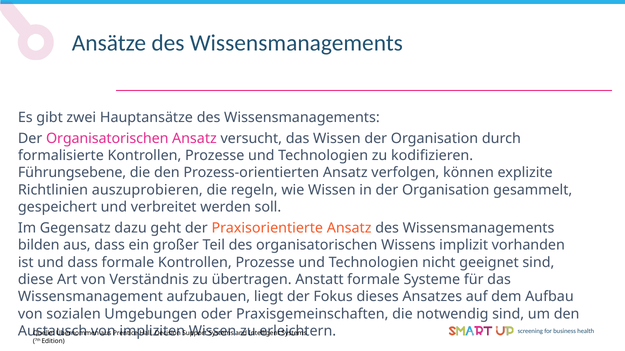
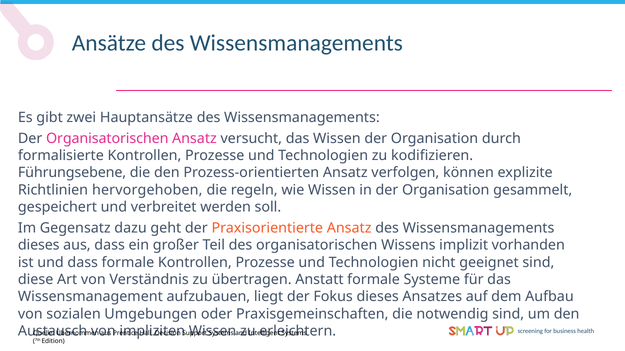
auszuprobieren: auszuprobieren -> hervorgehoben
bilden at (39, 246): bilden -> dieses
